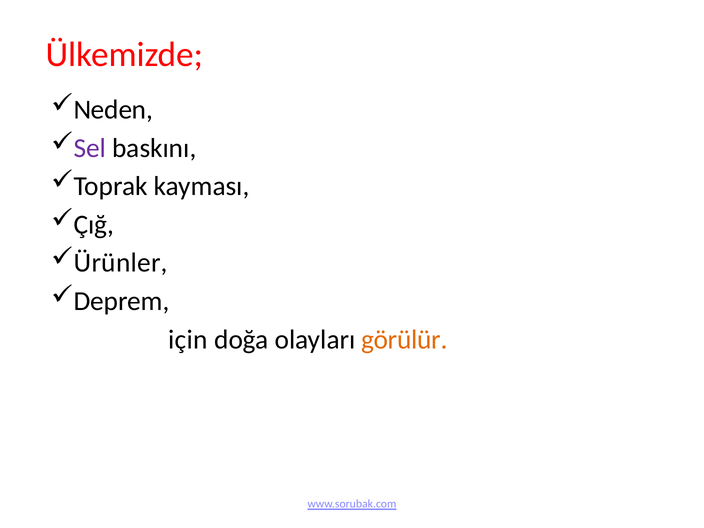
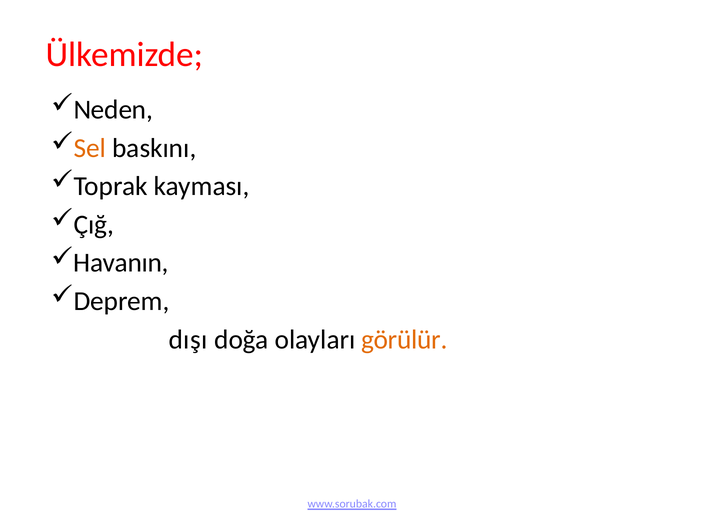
Sel colour: purple -> orange
Ürünler: Ürünler -> Havanın
için: için -> dışı
